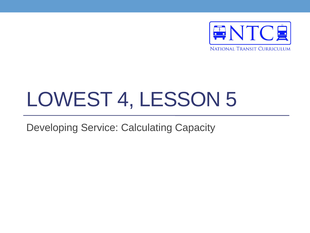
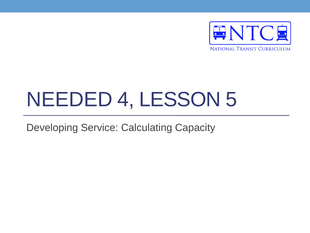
LOWEST: LOWEST -> NEEDED
